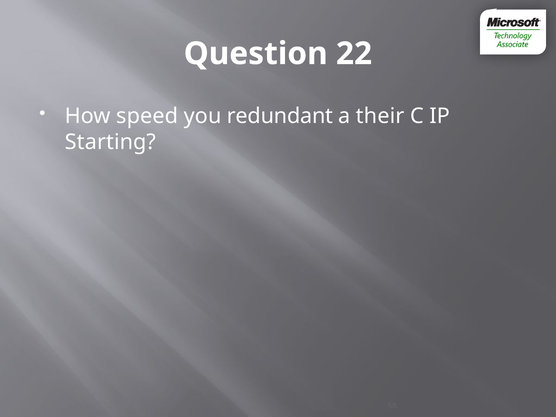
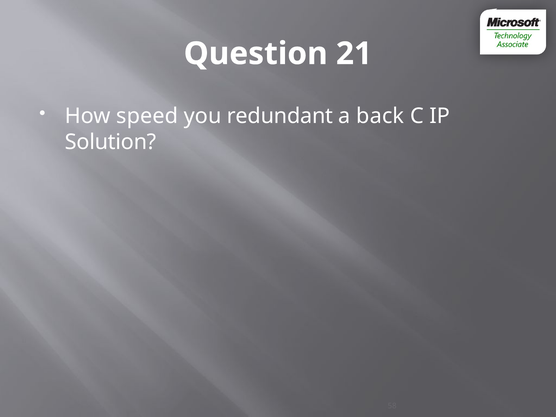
22: 22 -> 21
their: their -> back
Starting: Starting -> Solution
